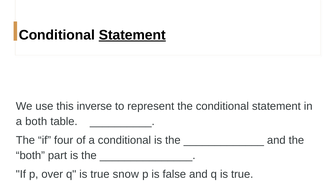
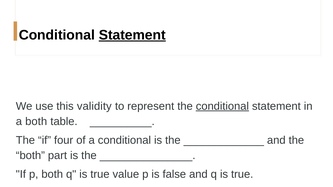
inverse: inverse -> validity
conditional at (222, 106) underline: none -> present
p over: over -> both
snow: snow -> value
